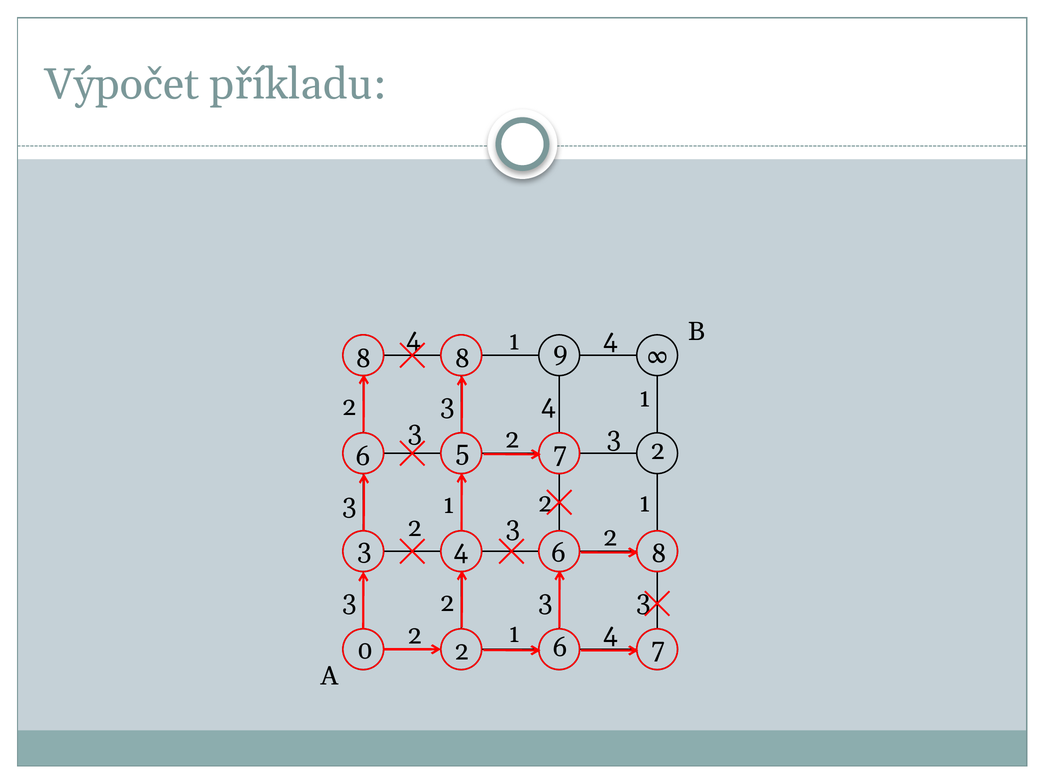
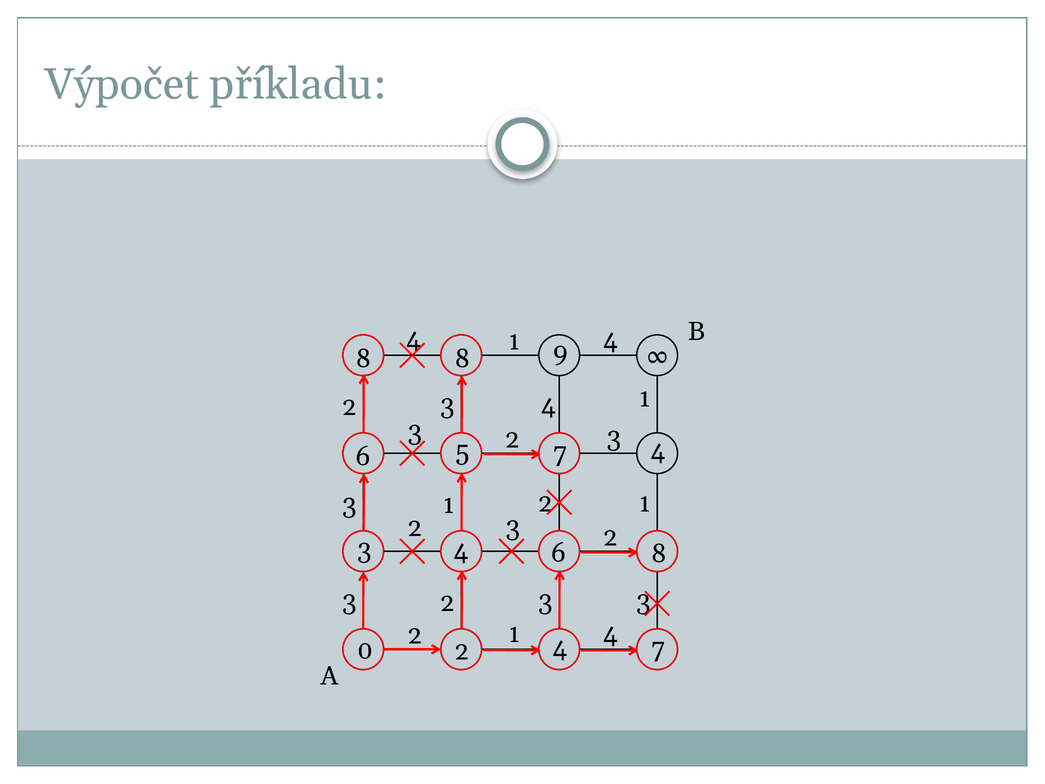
7 2: 2 -> 4
6 at (560, 647): 6 -> 4
